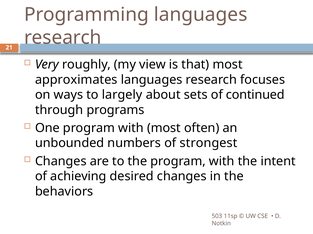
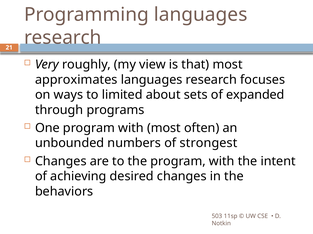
largely: largely -> limited
continued: continued -> expanded
